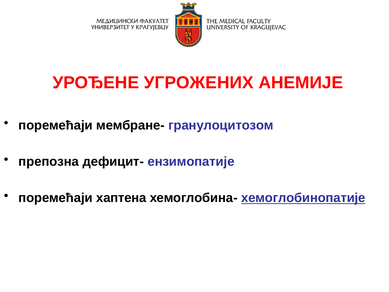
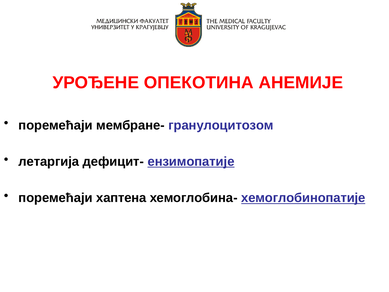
УГРОЖЕНИХ: УГРОЖЕНИХ -> ОПЕКОТИНА
препозна: препозна -> летаргија
ензимопатије underline: none -> present
